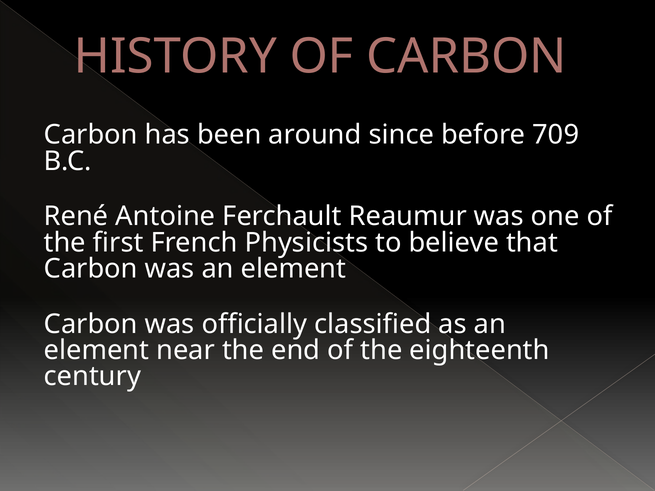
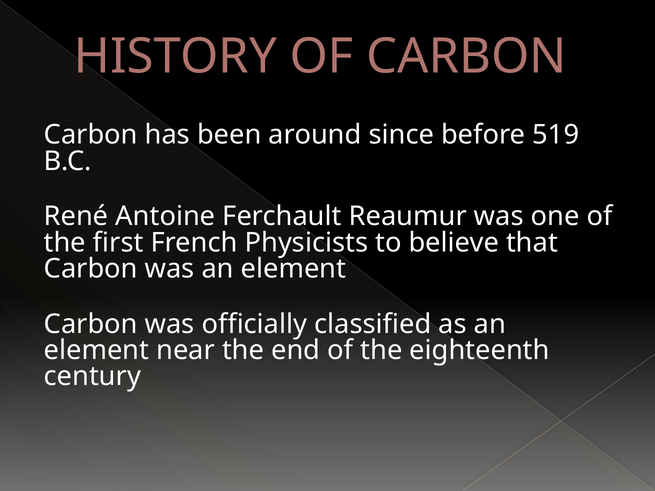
709: 709 -> 519
